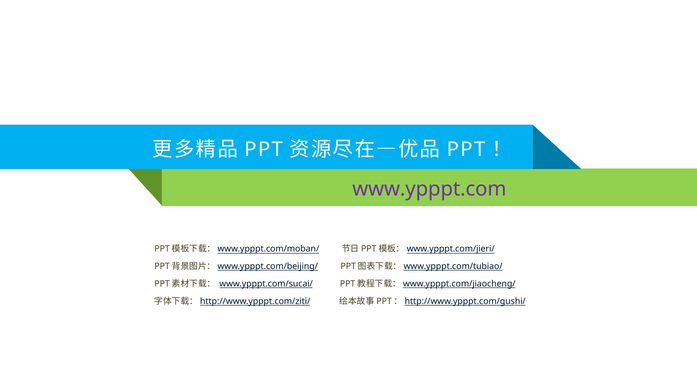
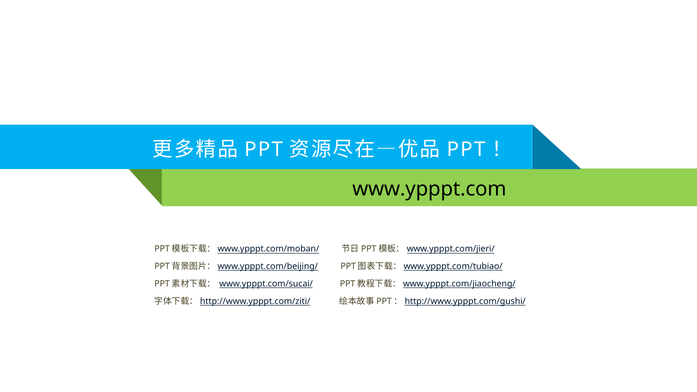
www.ypppt.com colour: purple -> black
